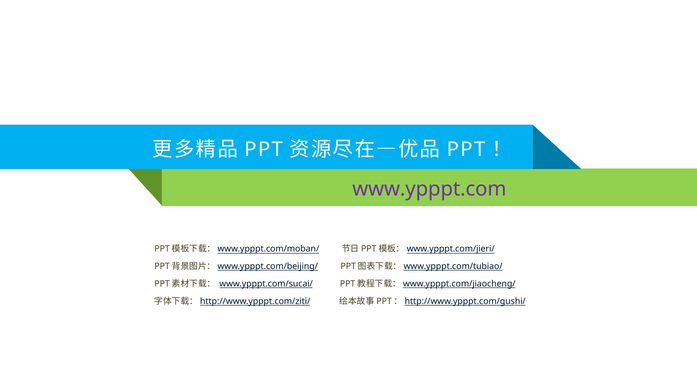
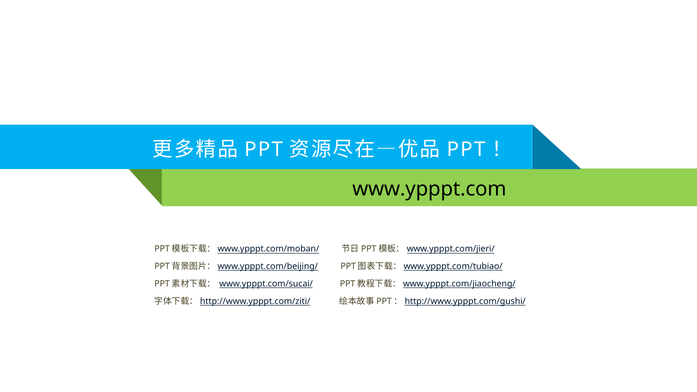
www.ypppt.com colour: purple -> black
